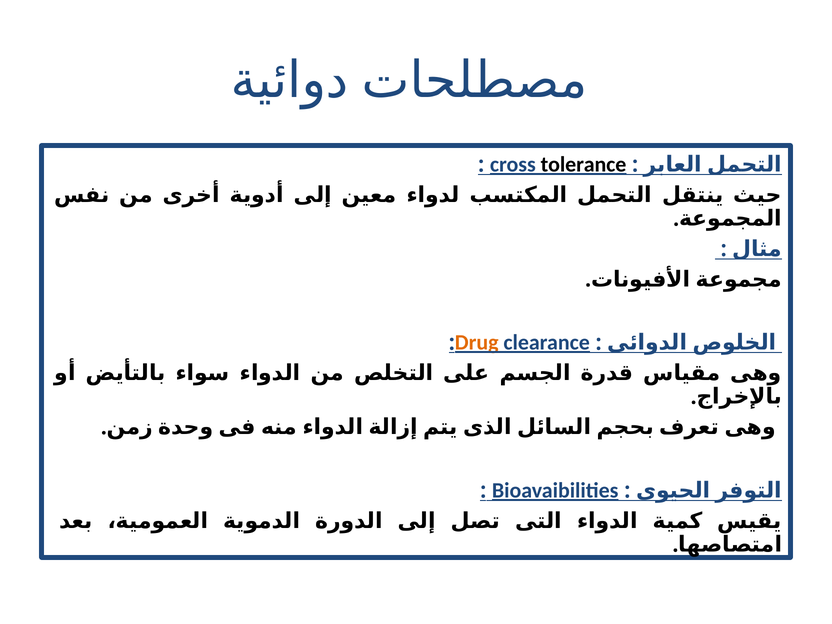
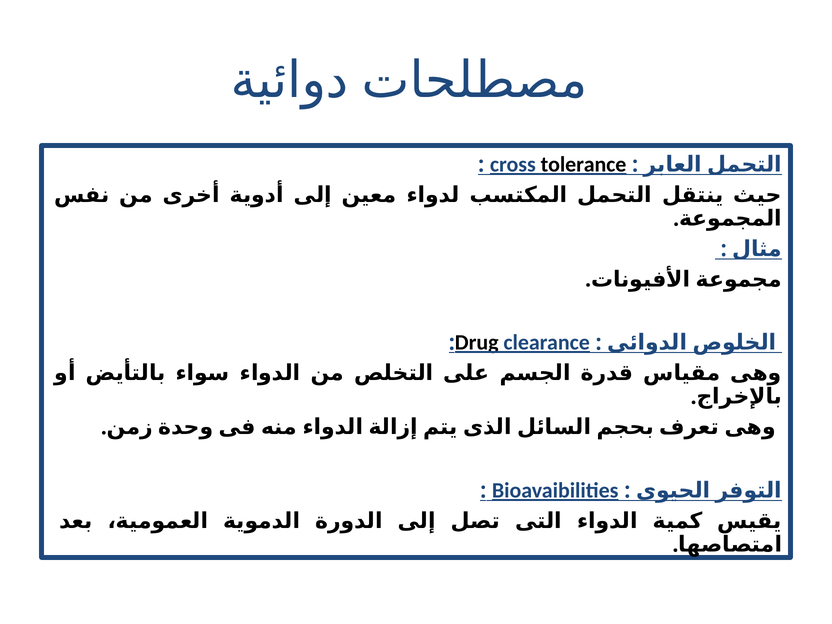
Drug colour: orange -> black
